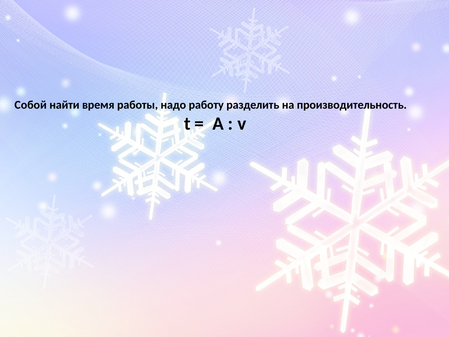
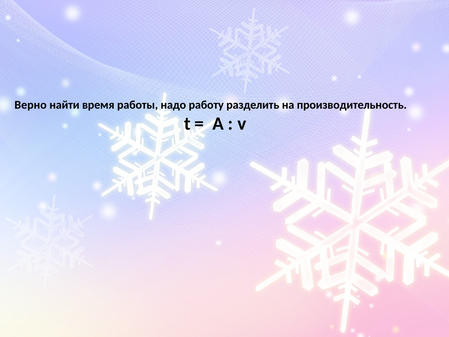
Собой: Собой -> Верно
